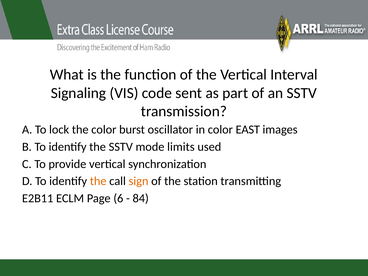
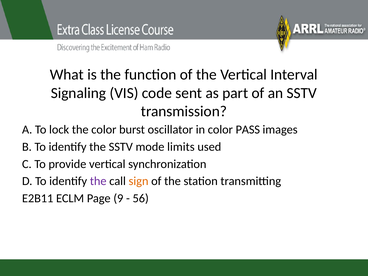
EAST: EAST -> PASS
the at (98, 181) colour: orange -> purple
6: 6 -> 9
84: 84 -> 56
